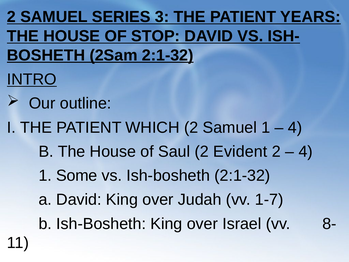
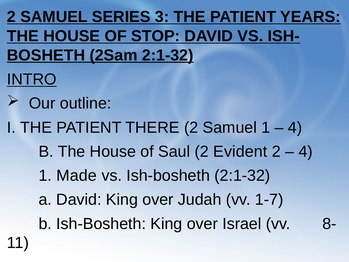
WHICH: WHICH -> THERE
Some: Some -> Made
